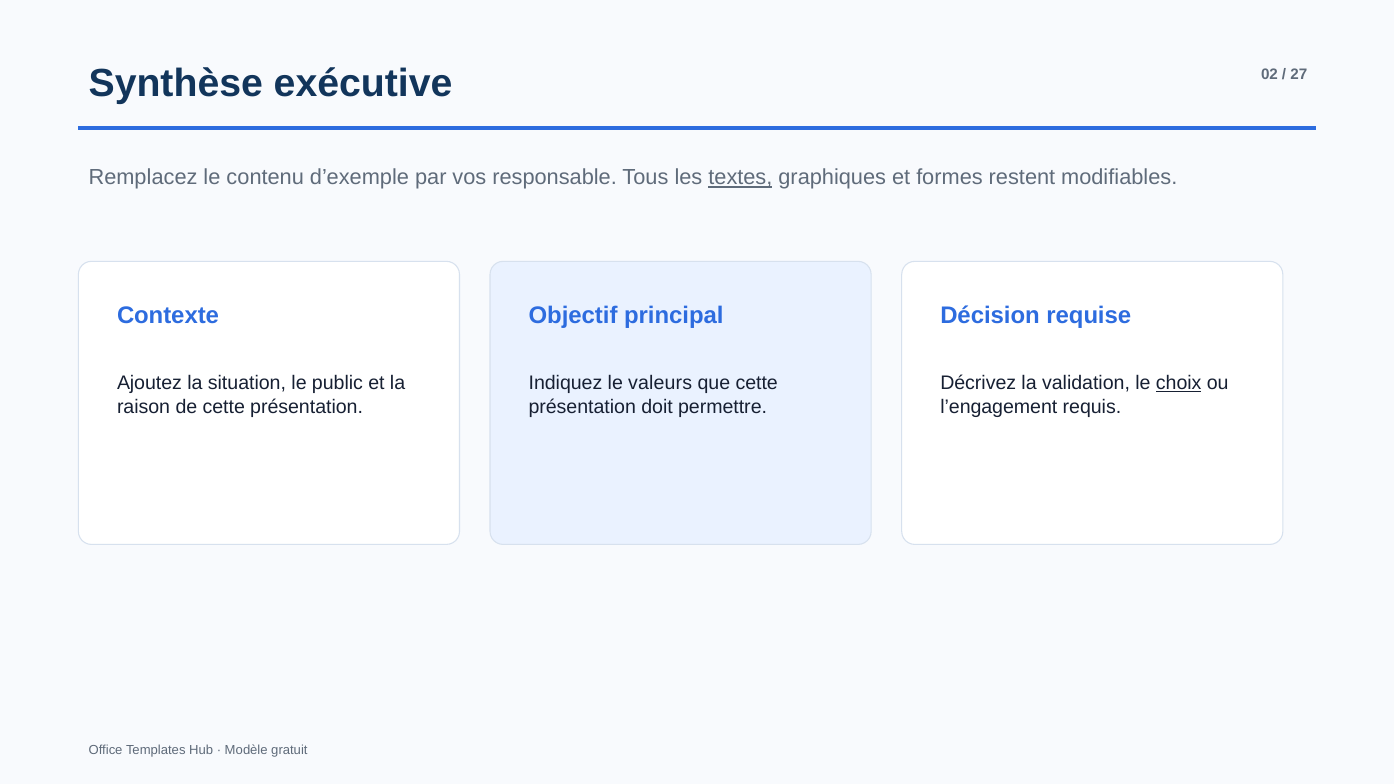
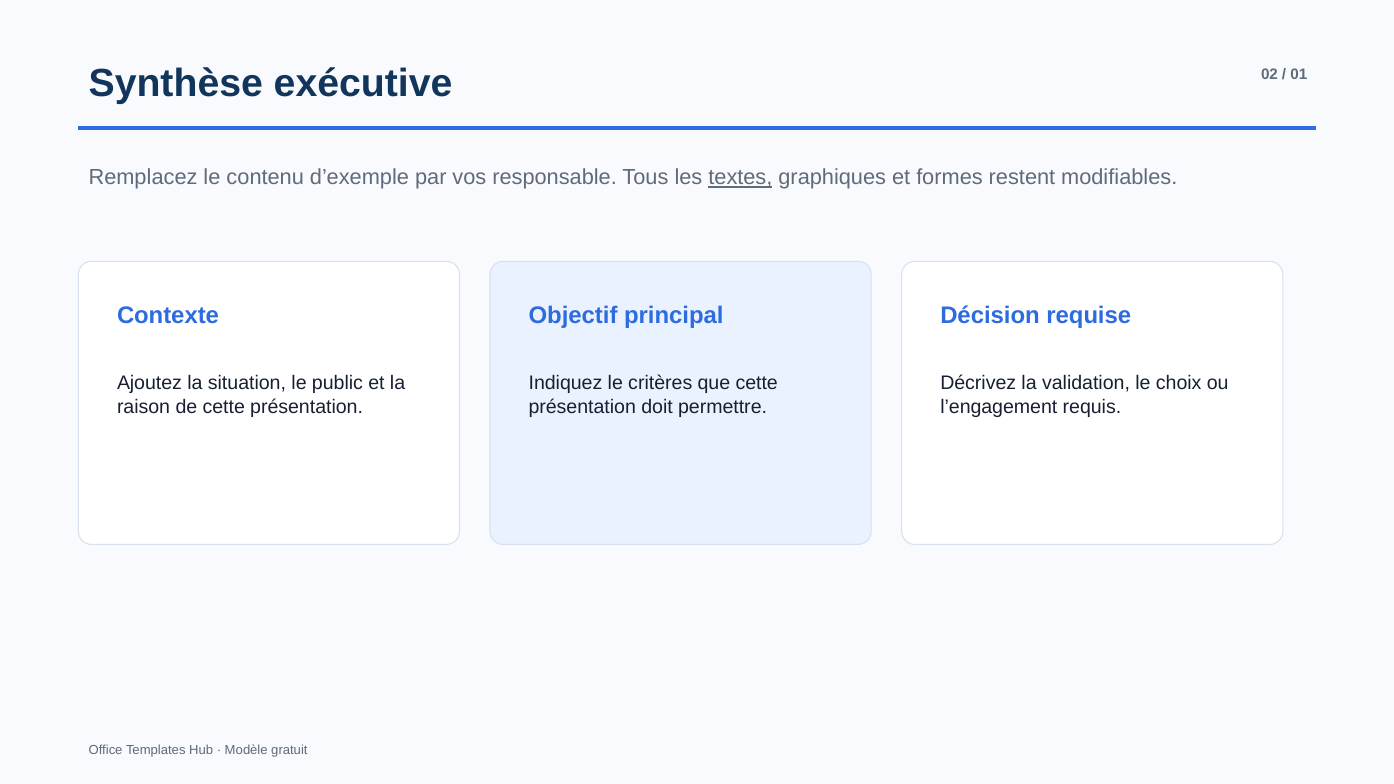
27: 27 -> 01
valeurs: valeurs -> critères
choix underline: present -> none
